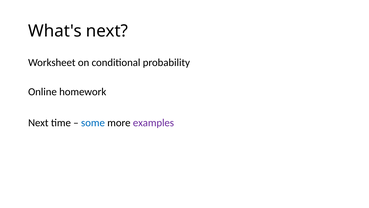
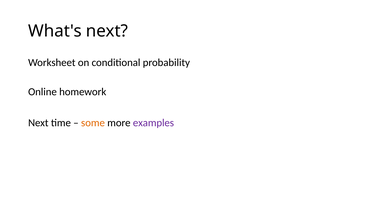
some colour: blue -> orange
